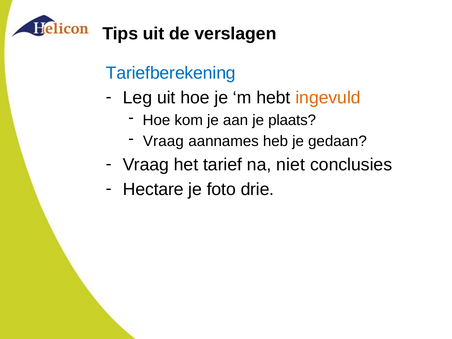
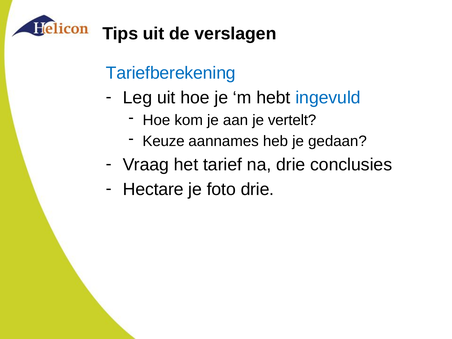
ingevuld colour: orange -> blue
plaats: plaats -> vertelt
Vraag at (163, 141): Vraag -> Keuze
na niet: niet -> drie
